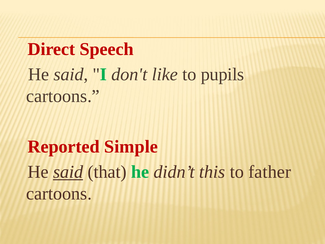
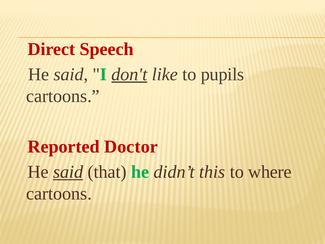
don't underline: none -> present
Simple: Simple -> Doctor
father: father -> where
